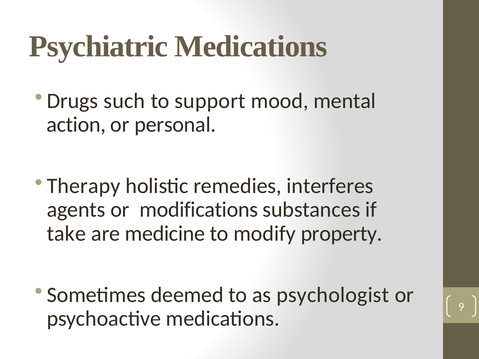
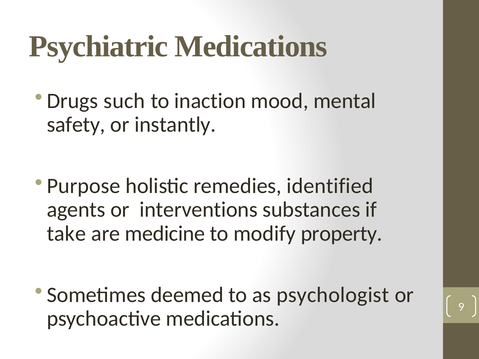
support: support -> inaction
action: action -> safety
personal: personal -> instantly
Therapy: Therapy -> Purpose
interferes: interferes -> identified
modifications: modifications -> interventions
